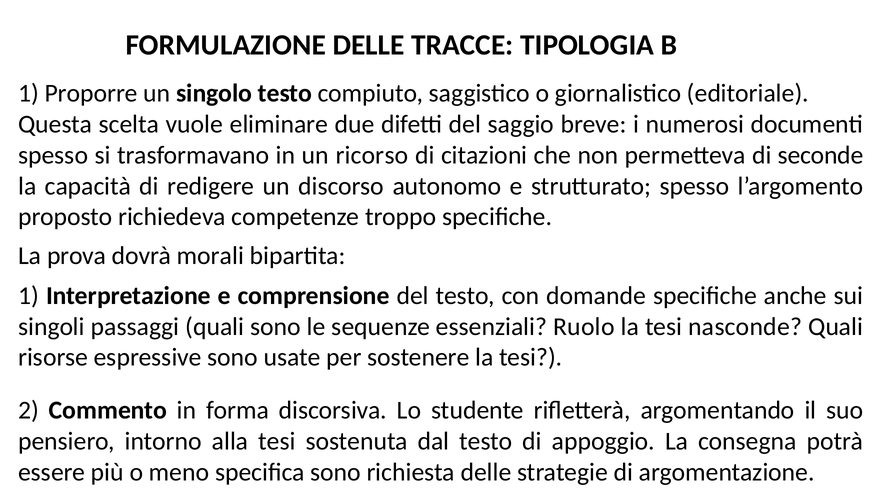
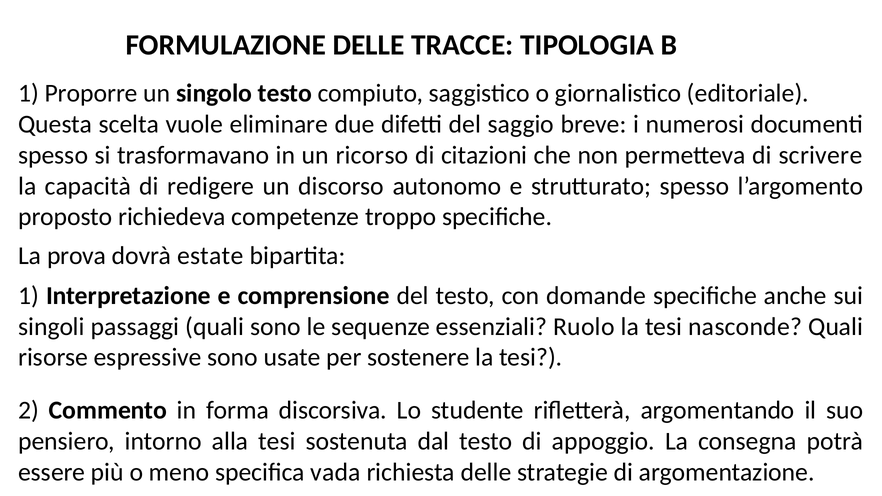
seconde: seconde -> scrivere
morali: morali -> estate
specifica sono: sono -> vada
